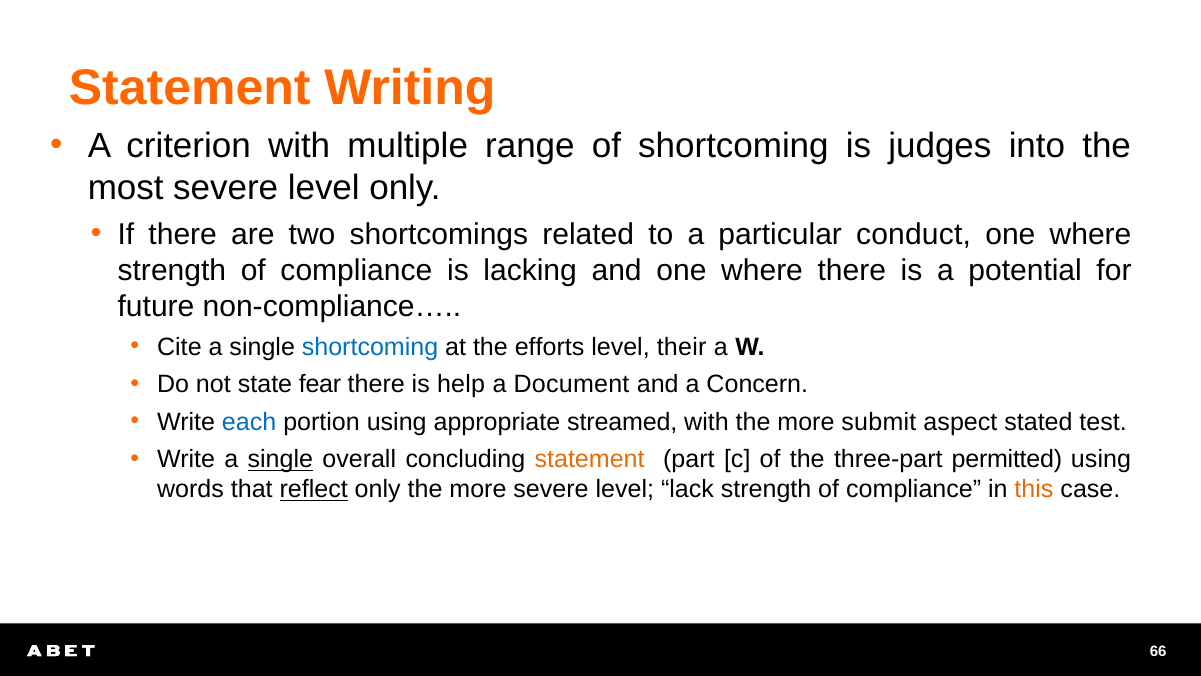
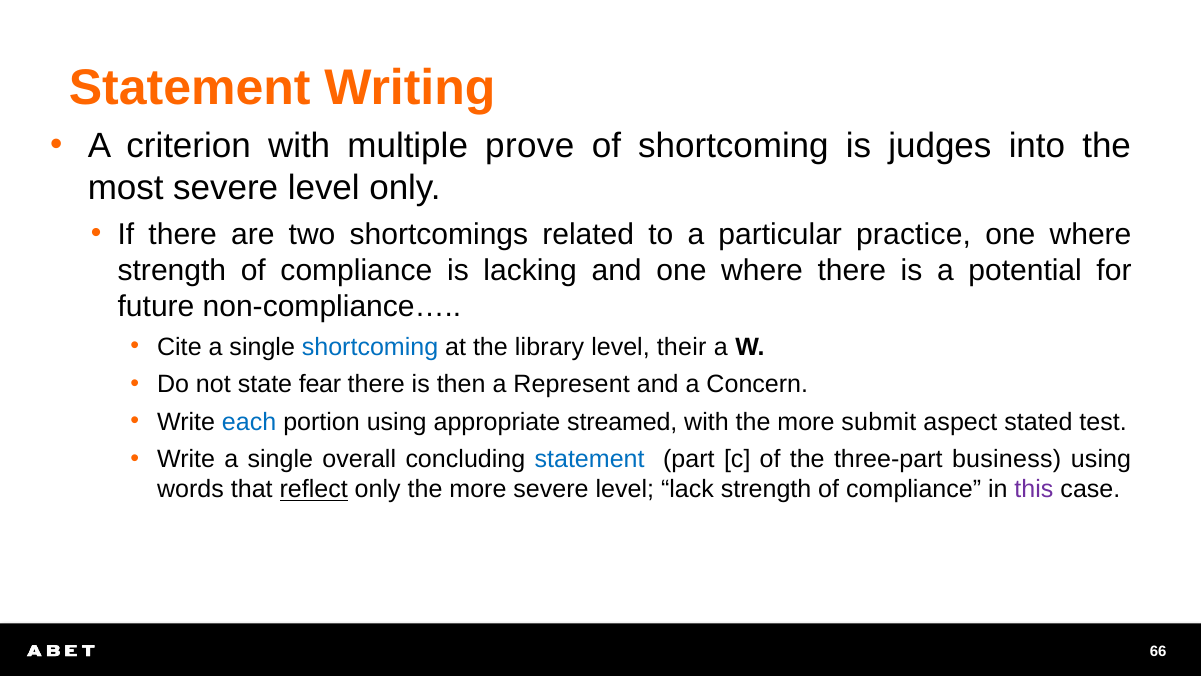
range: range -> prove
conduct: conduct -> practice
efforts: efforts -> library
help: help -> then
Document: Document -> Represent
single at (280, 459) underline: present -> none
statement at (590, 459) colour: orange -> blue
permitted: permitted -> business
this colour: orange -> purple
